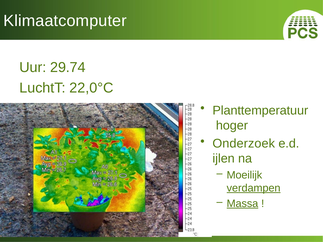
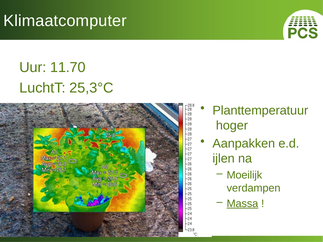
29.74: 29.74 -> 11.70
22,0°C: 22,0°C -> 25,3°C
Onderzoek: Onderzoek -> Aanpakken
verdampen underline: present -> none
